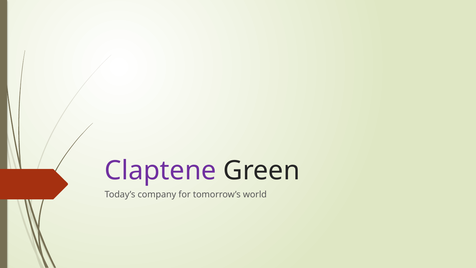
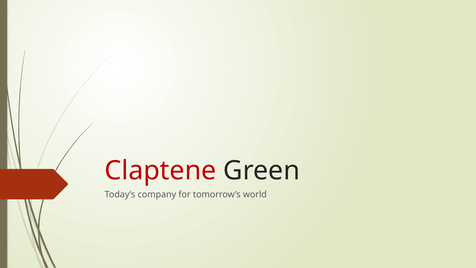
Claptene colour: purple -> red
